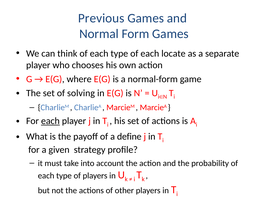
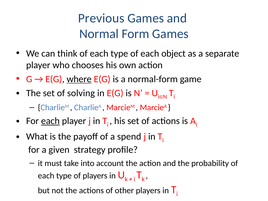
locate: locate -> object
where underline: none -> present
define: define -> spend
